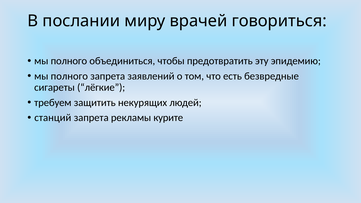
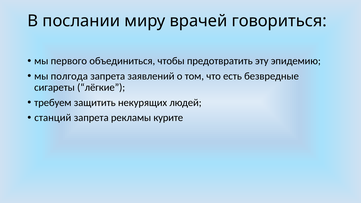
полного at (69, 61): полного -> первого
полного at (69, 76): полного -> полгода
